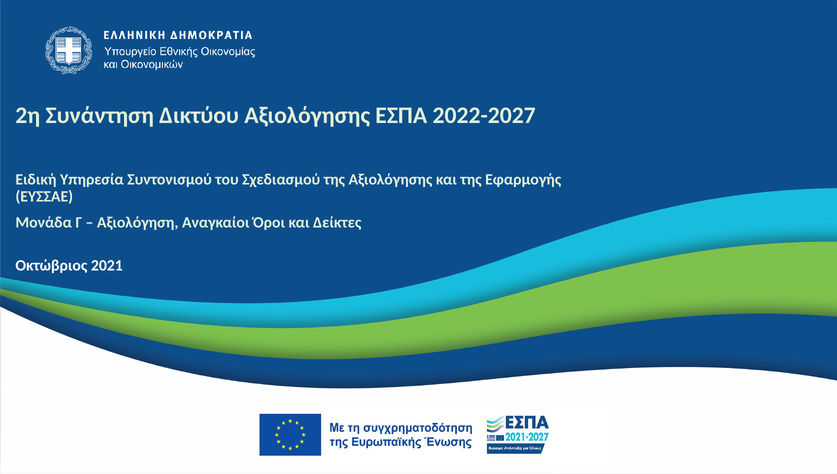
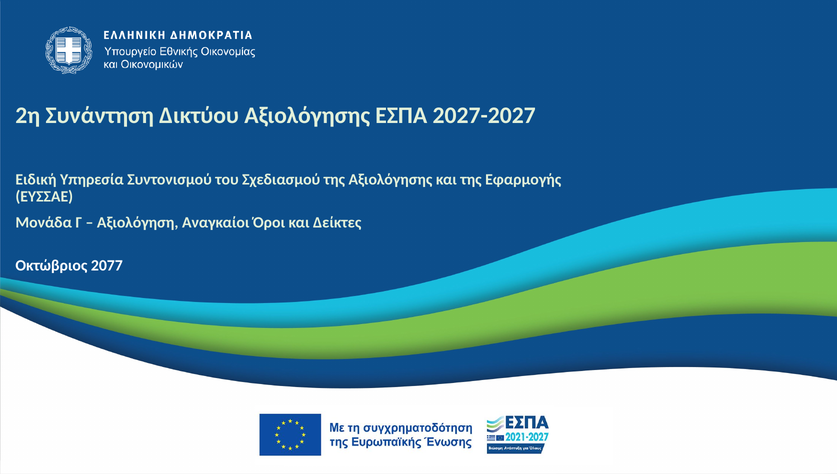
2022-2027: 2022-2027 -> 2027-2027
2021: 2021 -> 2077
